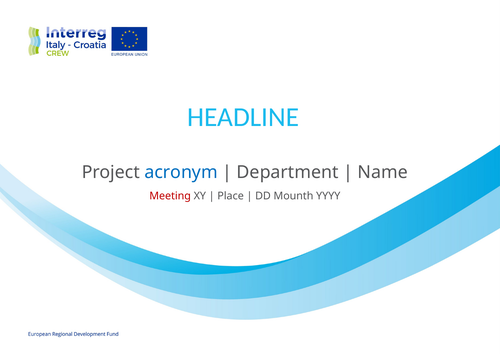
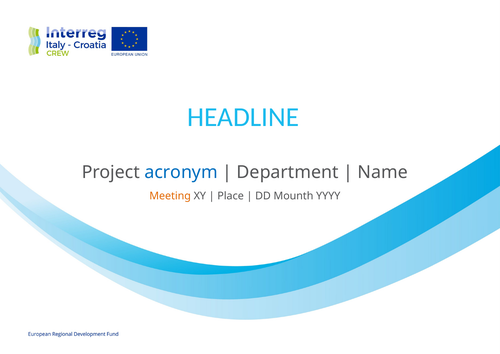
Meeting colour: red -> orange
